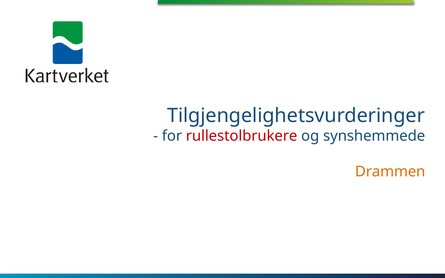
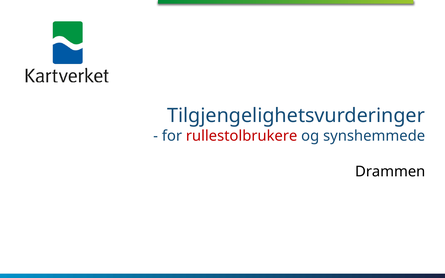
Drammen colour: orange -> black
